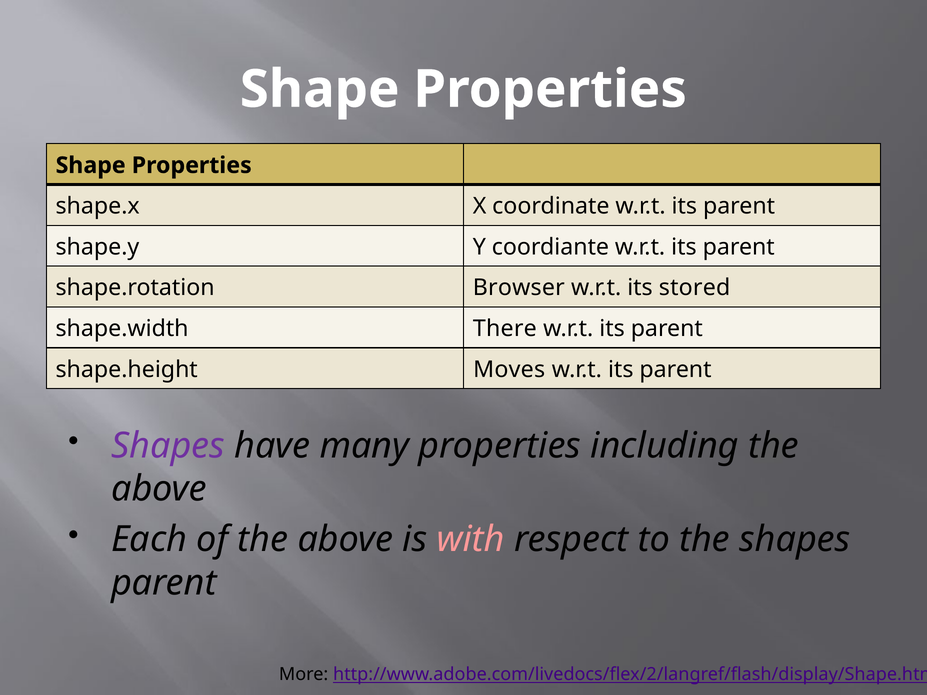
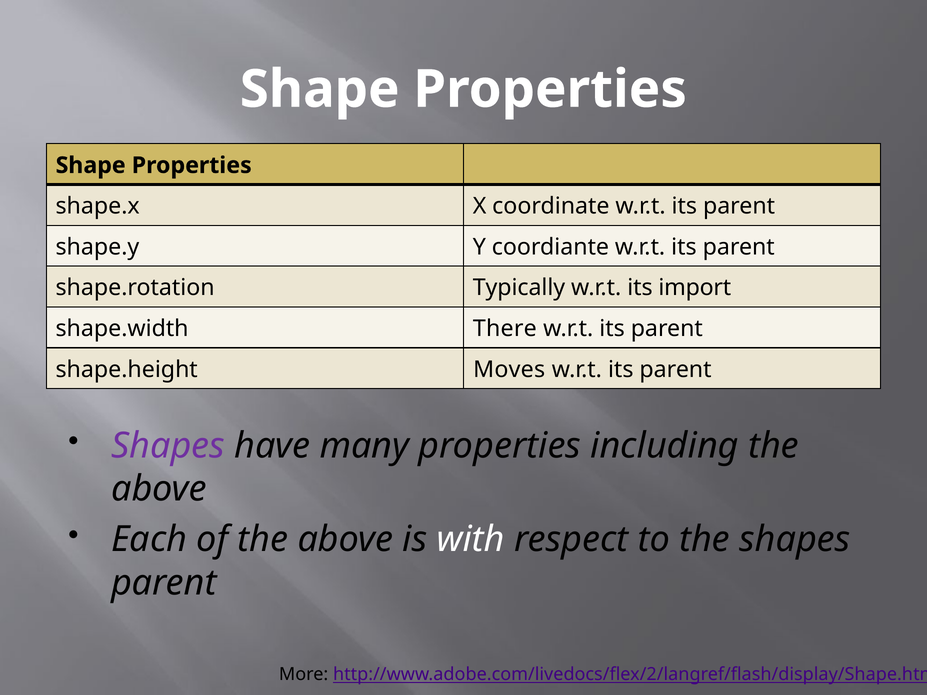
Browser: Browser -> Typically
stored: stored -> import
with colour: pink -> white
